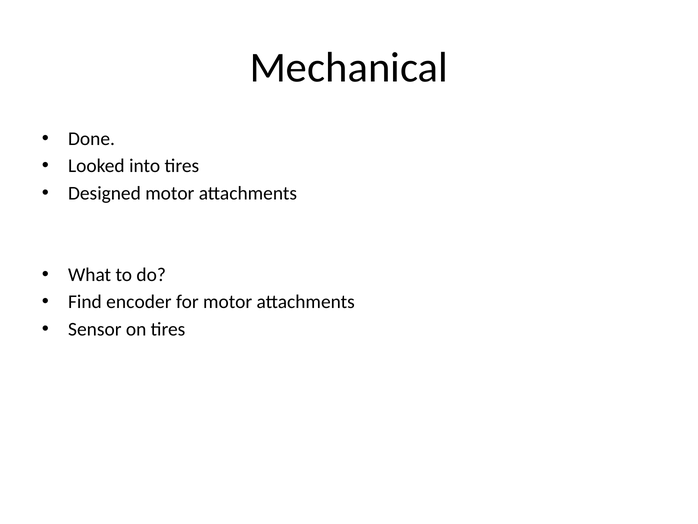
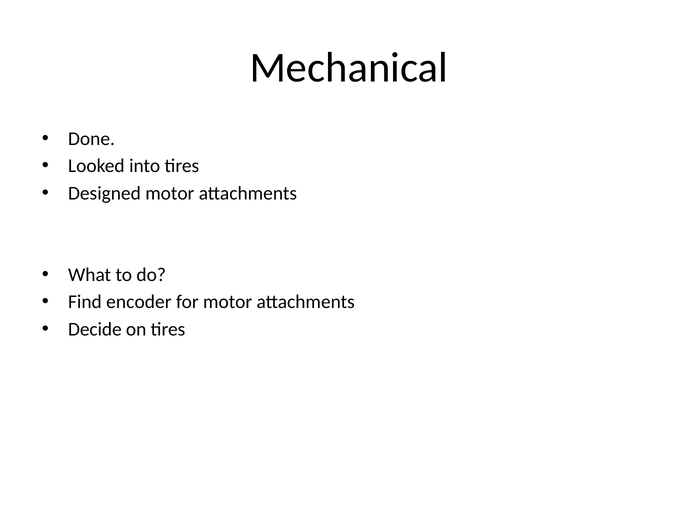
Sensor: Sensor -> Decide
